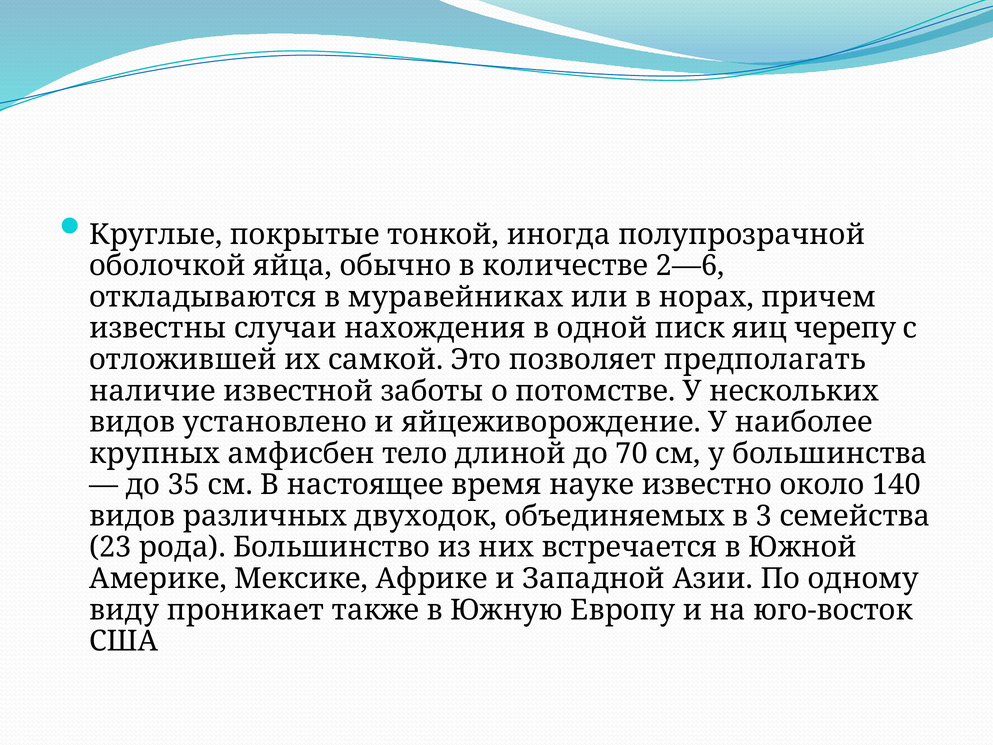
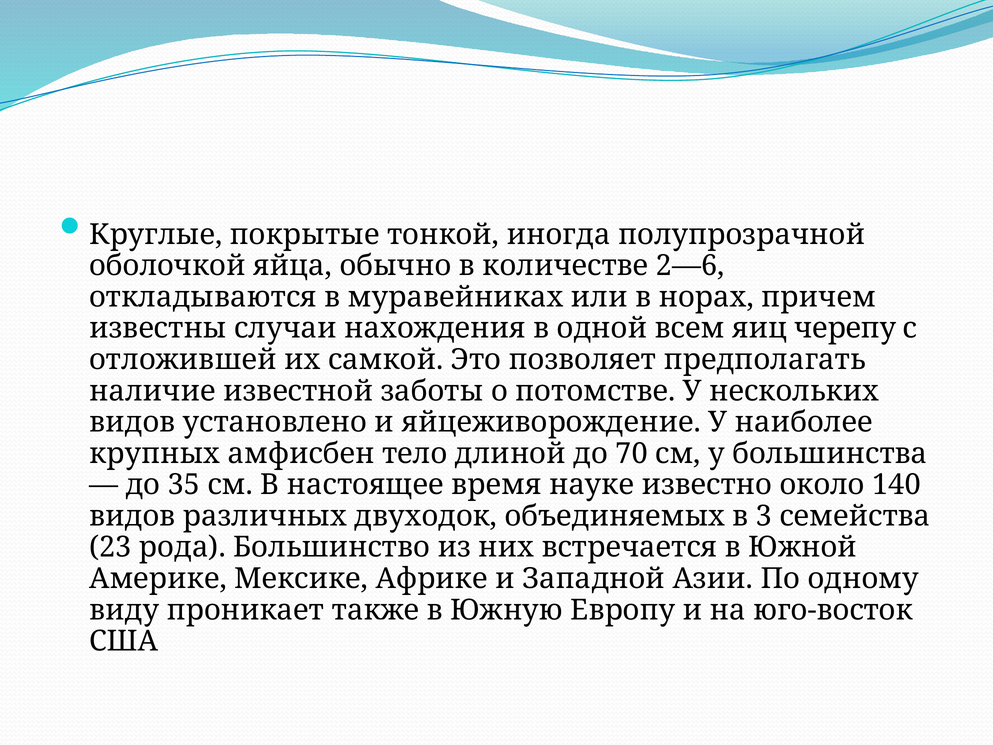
писк: писк -> всем
